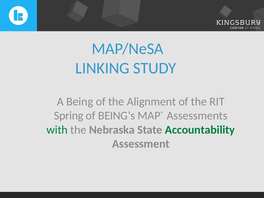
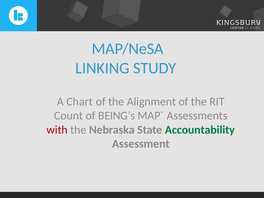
Being: Being -> Chart
Spring: Spring -> Count
with colour: green -> red
